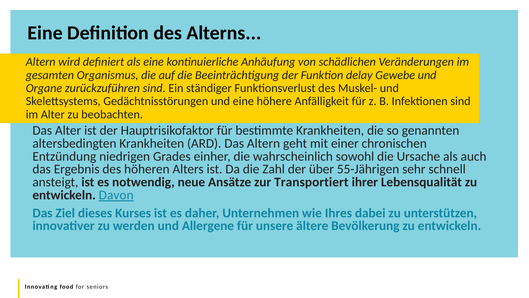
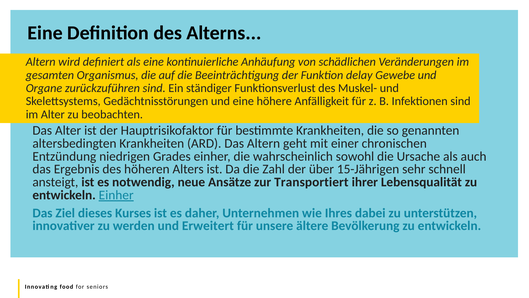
55-Jährigen: 55-Jährigen -> 15-Jährigen
entwickeln Davon: Davon -> Einher
Allergene: Allergene -> Erweitert
